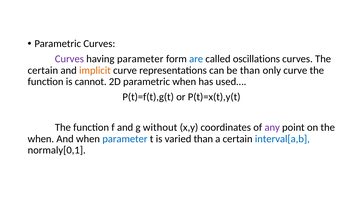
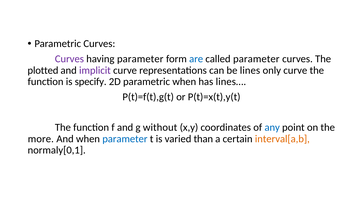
called oscillations: oscillations -> parameter
certain at (43, 70): certain -> plotted
implicit colour: orange -> purple
be than: than -> lines
cannot: cannot -> specify
used…: used… -> lines…
any colour: purple -> blue
when at (41, 139): when -> more
interval[a,b colour: blue -> orange
